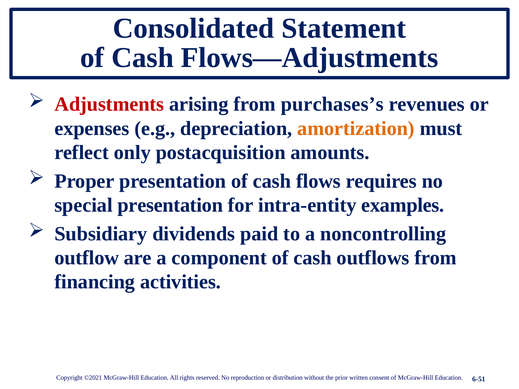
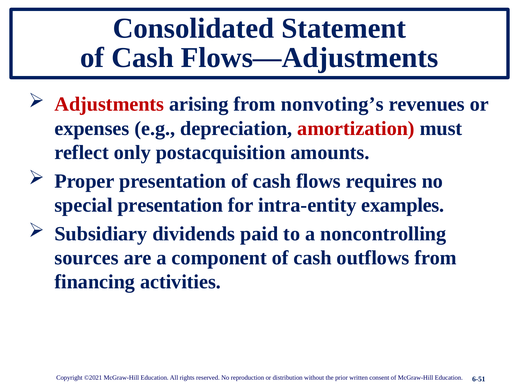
purchases’s: purchases’s -> nonvoting’s
amortization colour: orange -> red
outflow: outflow -> sources
